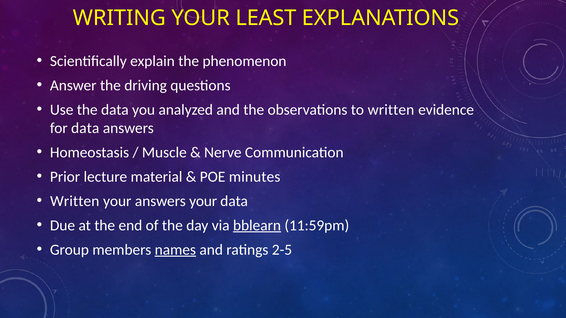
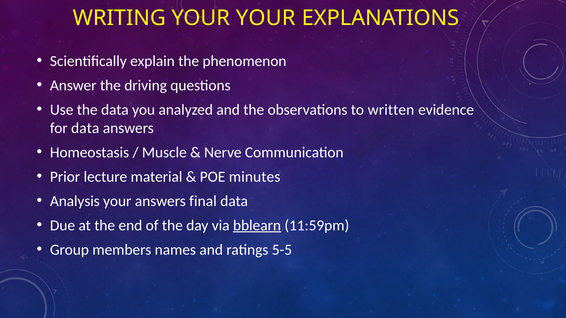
YOUR LEAST: LEAST -> YOUR
Written at (75, 201): Written -> Analysis
answers your: your -> final
names underline: present -> none
2-5: 2-5 -> 5-5
